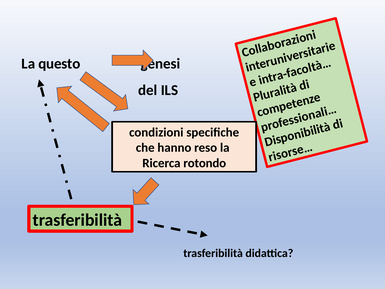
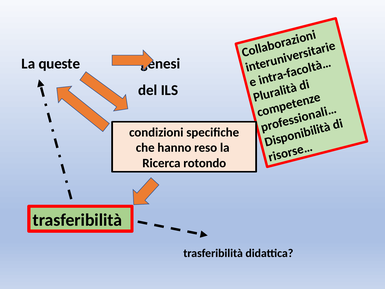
questo: questo -> queste
